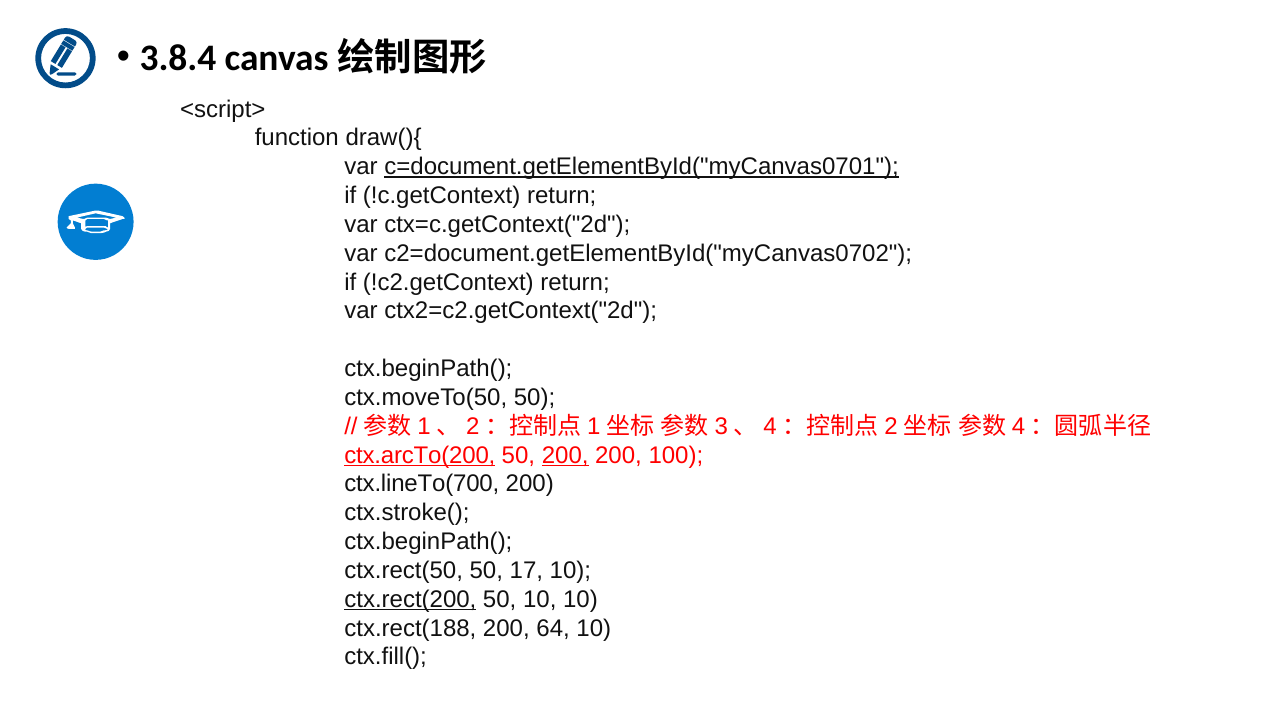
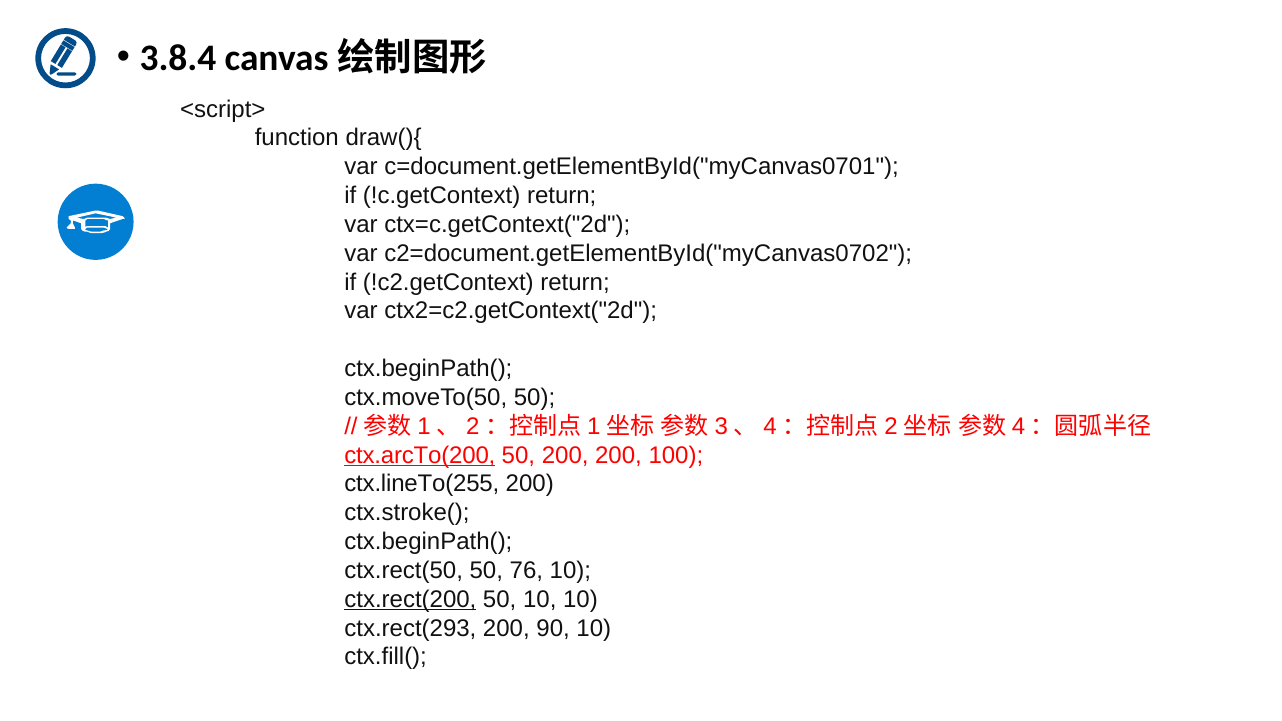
c=document.getElementById("myCanvas0701 underline: present -> none
200 at (565, 455) underline: present -> none
ctx.lineTo(700: ctx.lineTo(700 -> ctx.lineTo(255
17: 17 -> 76
ctx.rect(188: ctx.rect(188 -> ctx.rect(293
64: 64 -> 90
